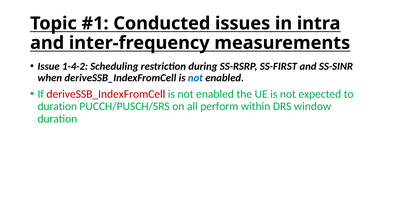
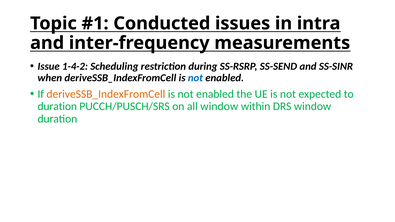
SS-FIRST: SS-FIRST -> SS-SEND
deriveSSB_IndexFromCell at (106, 94) colour: red -> orange
all perform: perform -> window
